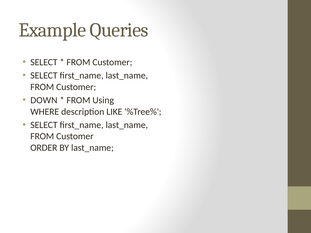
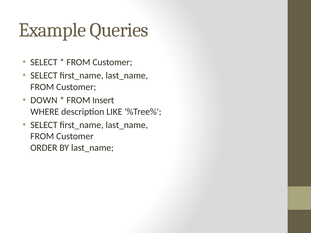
Using: Using -> Insert
